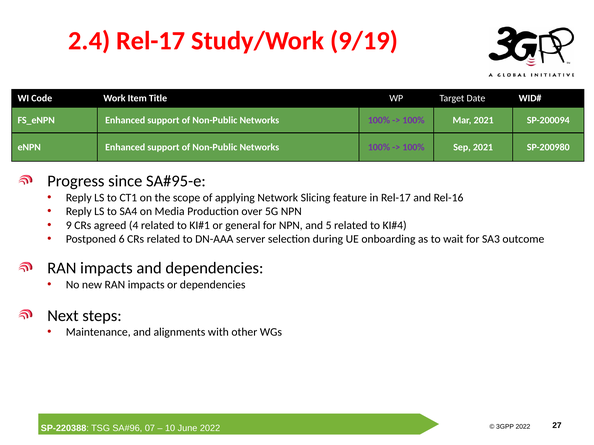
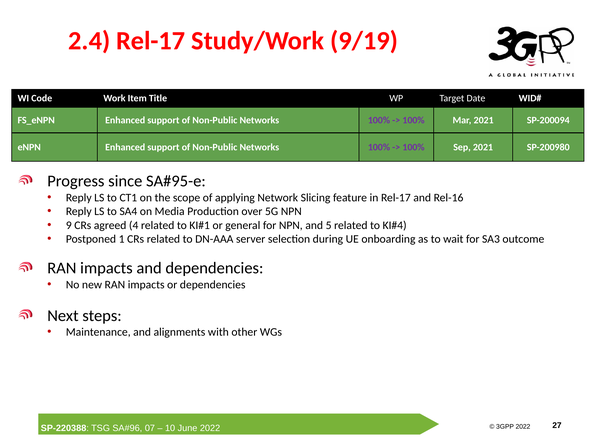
6: 6 -> 1
